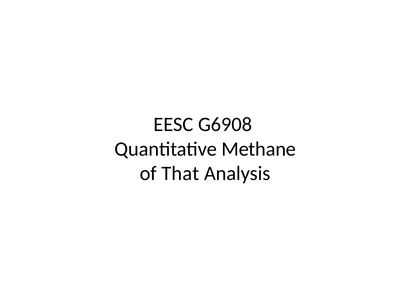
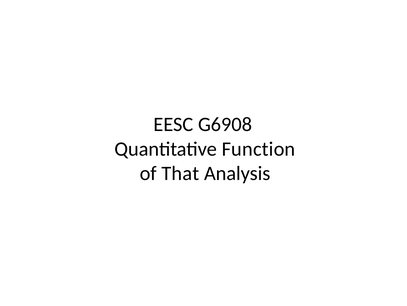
Methane: Methane -> Function
